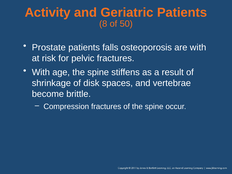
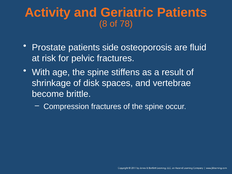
50: 50 -> 78
falls: falls -> side
are with: with -> fluid
